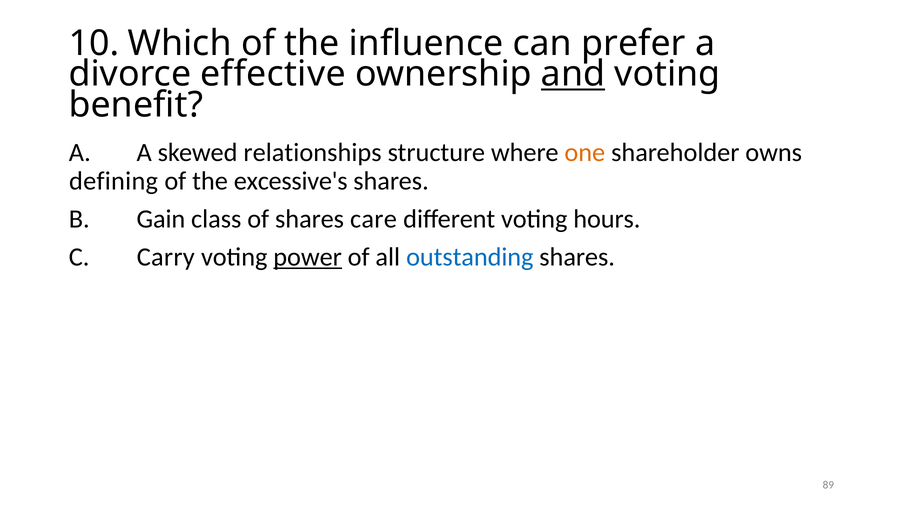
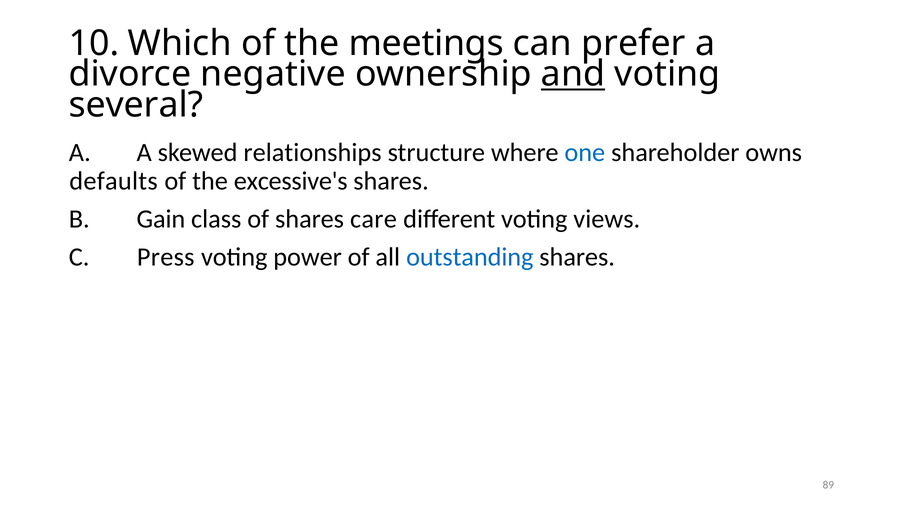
influence: influence -> meetings
effective: effective -> negative
benefit: benefit -> several
one colour: orange -> blue
defining: defining -> defaults
hours: hours -> views
Carry: Carry -> Press
power underline: present -> none
